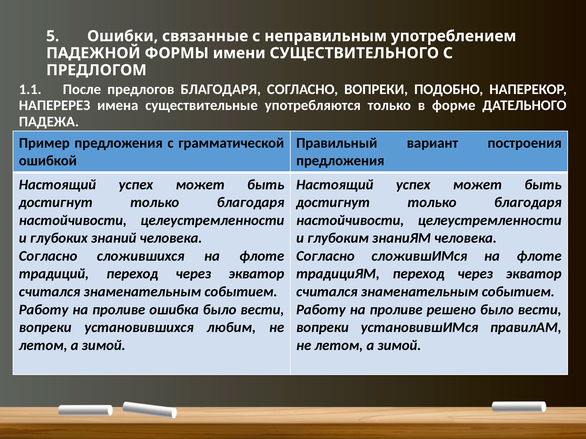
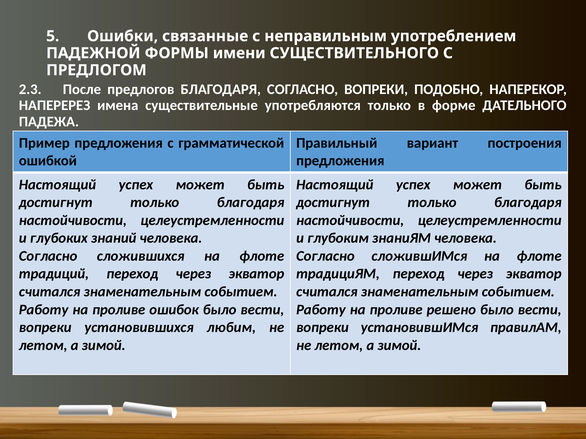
1.1: 1.1 -> 2.3
ошибка: ошибка -> ошибок
